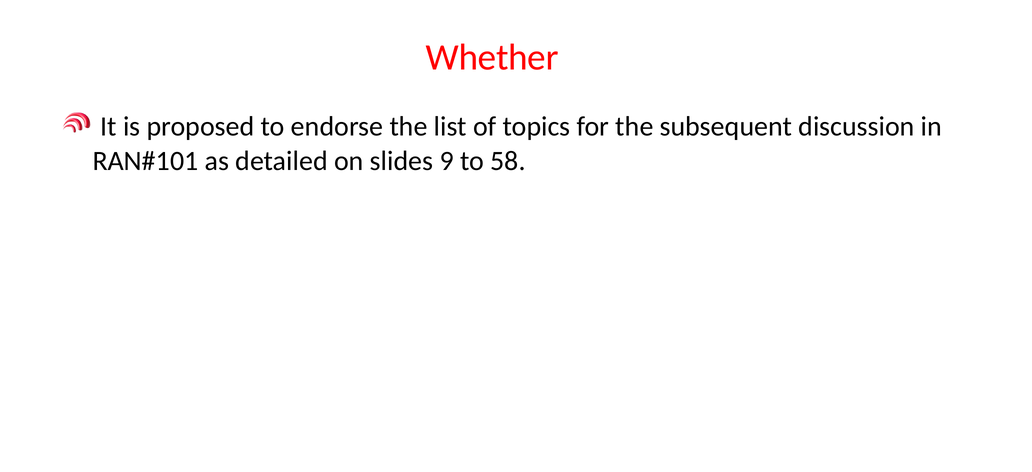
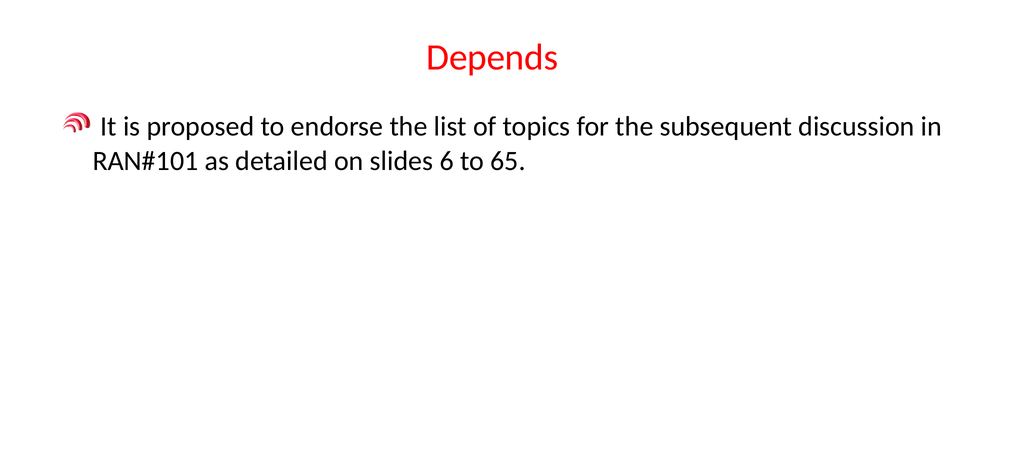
Whether: Whether -> Depends
9: 9 -> 6
58: 58 -> 65
